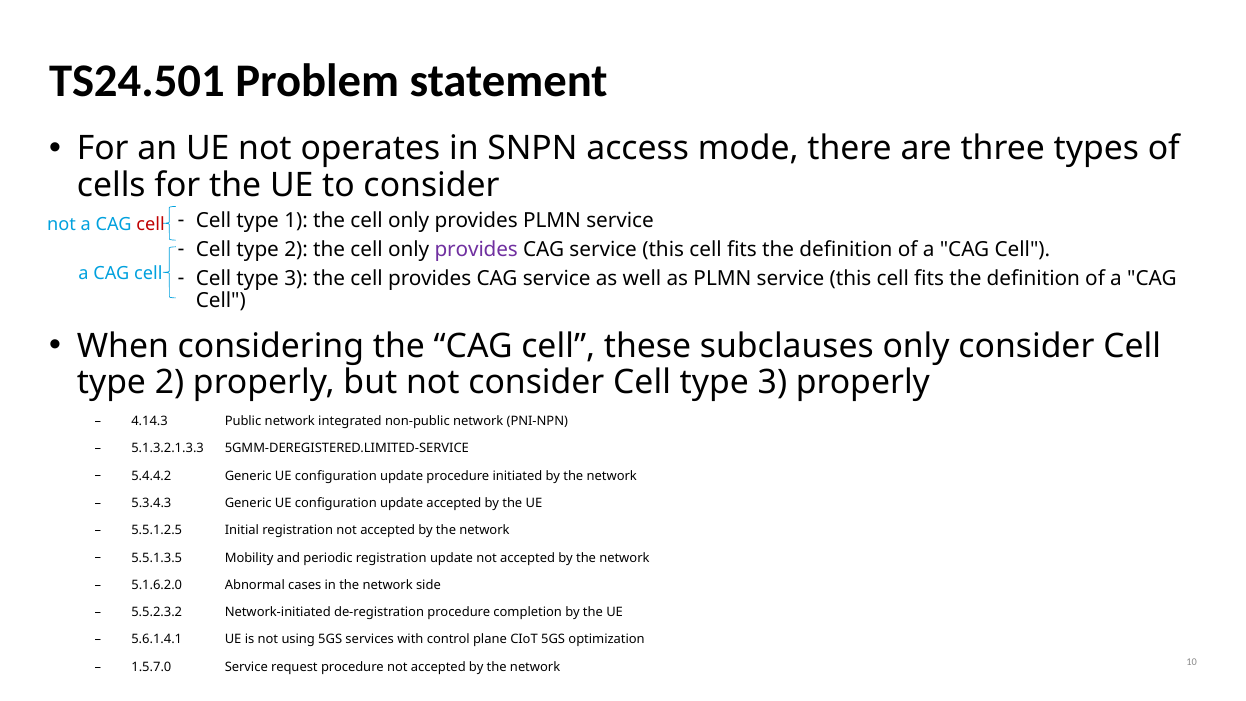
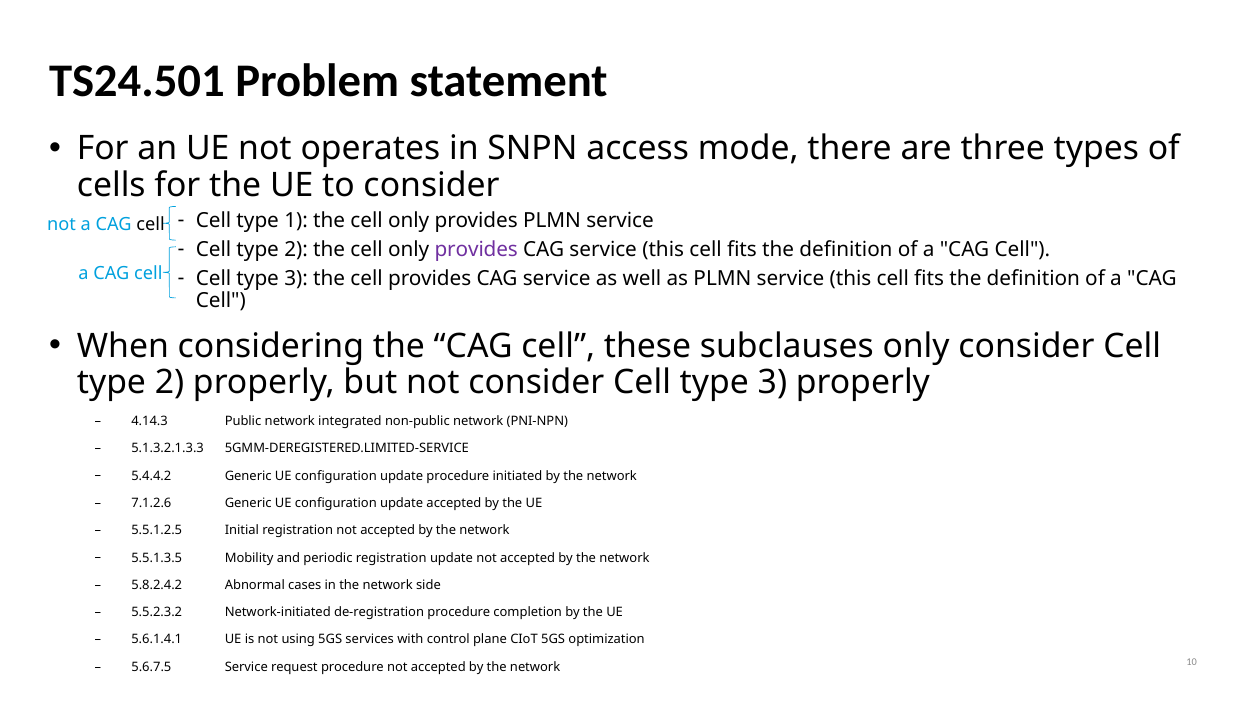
cell at (151, 224) colour: red -> black
5.3.4.3: 5.3.4.3 -> 7.1.2.6
5.1.6.2.0: 5.1.6.2.0 -> 5.8.2.4.2
1.5.7.0: 1.5.7.0 -> 5.6.7.5
